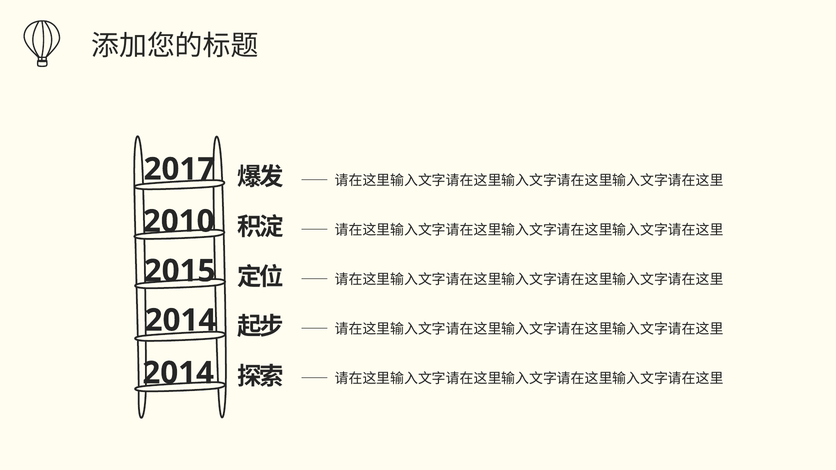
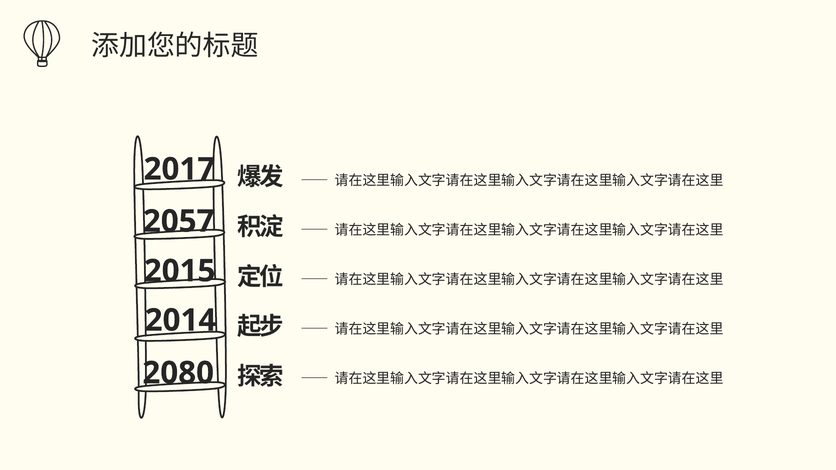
2010: 2010 -> 2057
2014 at (178, 373): 2014 -> 2080
